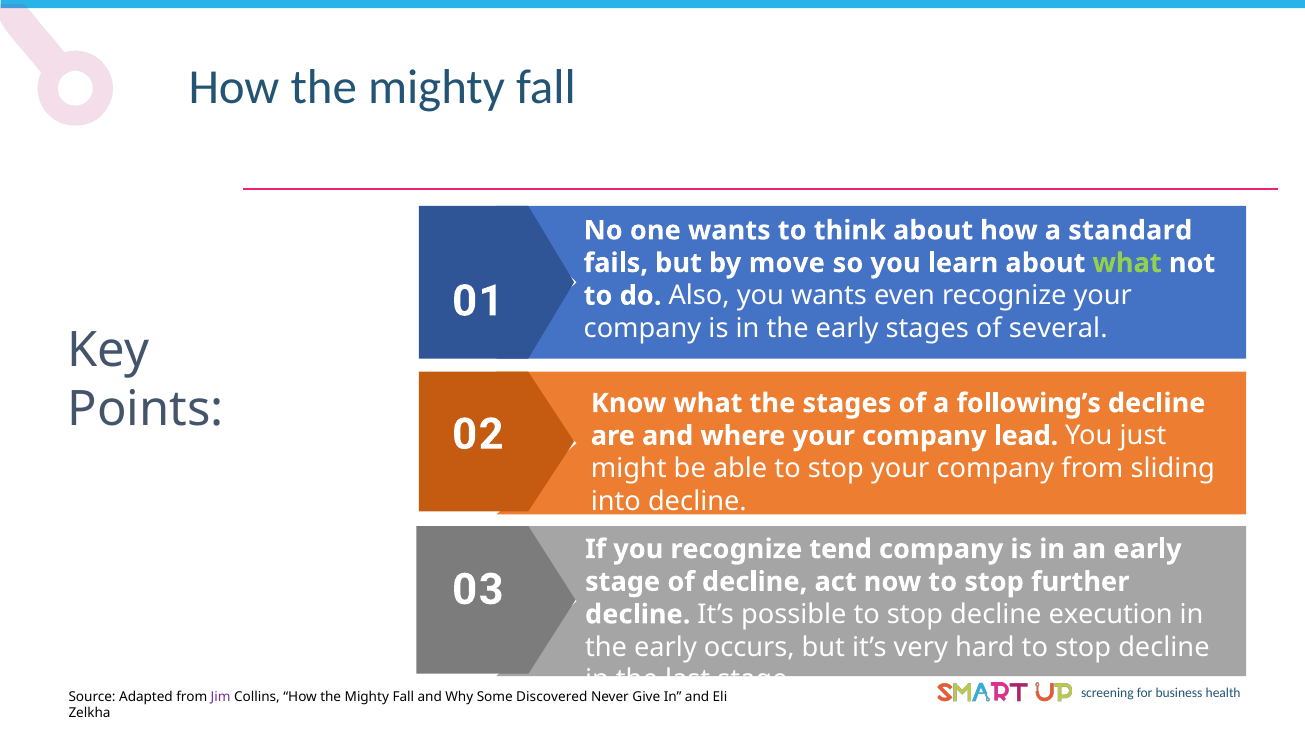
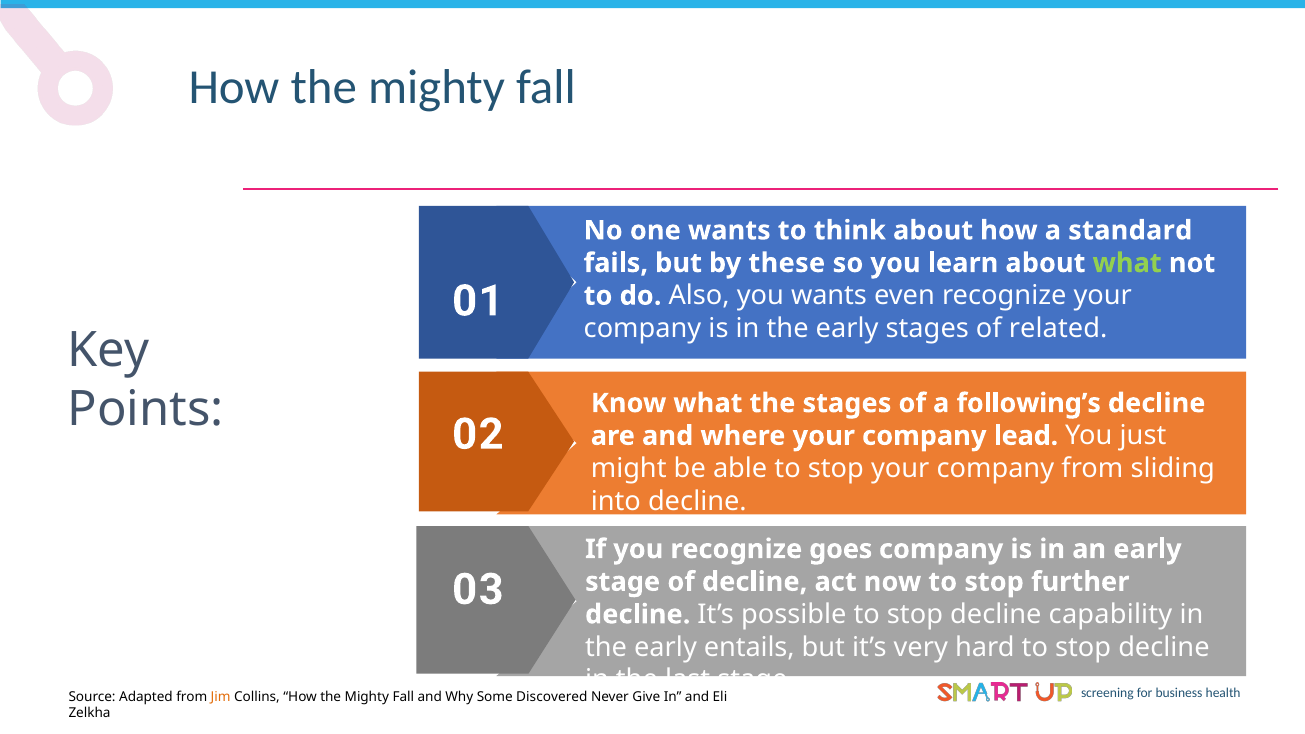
move: move -> these
several: several -> related
tend: tend -> goes
execution: execution -> capability
occurs: occurs -> entails
Jim colour: purple -> orange
